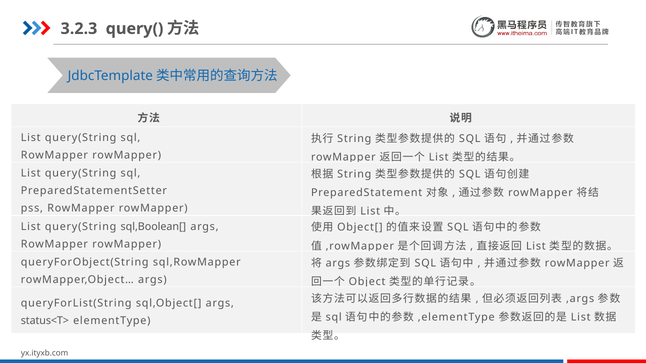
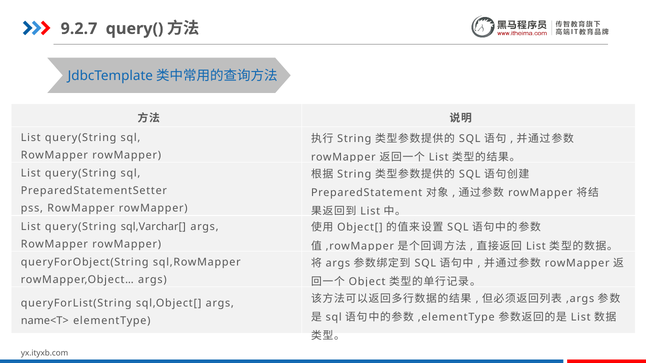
3.2.3: 3.2.3 -> 9.2.7
sql,Boolean[: sql,Boolean[ -> sql,Varchar[
status<T>: status<T> -> name<T>
